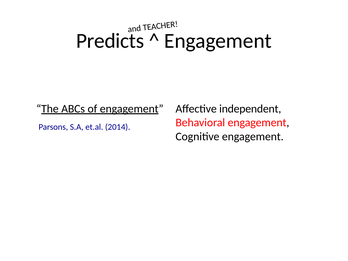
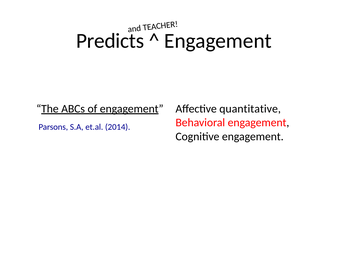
independent: independent -> quantitative
